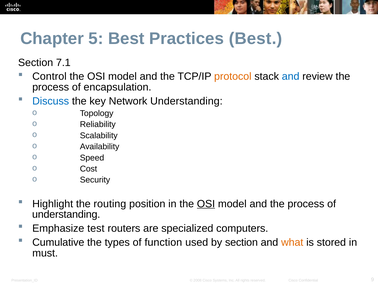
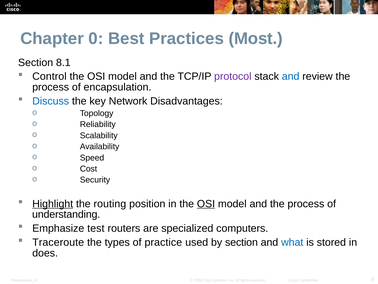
5: 5 -> 0
Practices Best: Best -> Most
7.1: 7.1 -> 8.1
protocol colour: orange -> purple
Network Understanding: Understanding -> Disadvantages
Highlight underline: none -> present
Cumulative: Cumulative -> Traceroute
function: function -> practice
what colour: orange -> blue
must: must -> does
